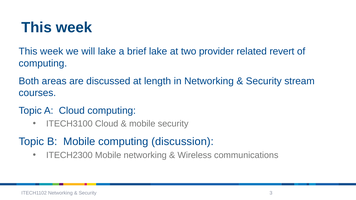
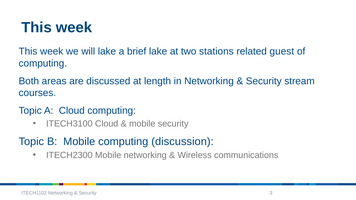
provider: provider -> stations
revert: revert -> guest
